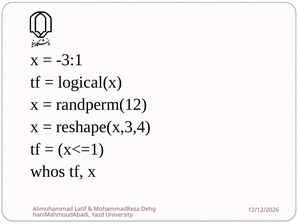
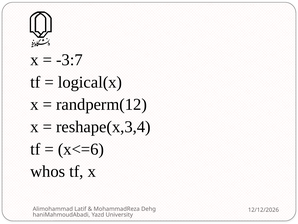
-3:1: -3:1 -> -3:7
x<=1: x<=1 -> x<=6
